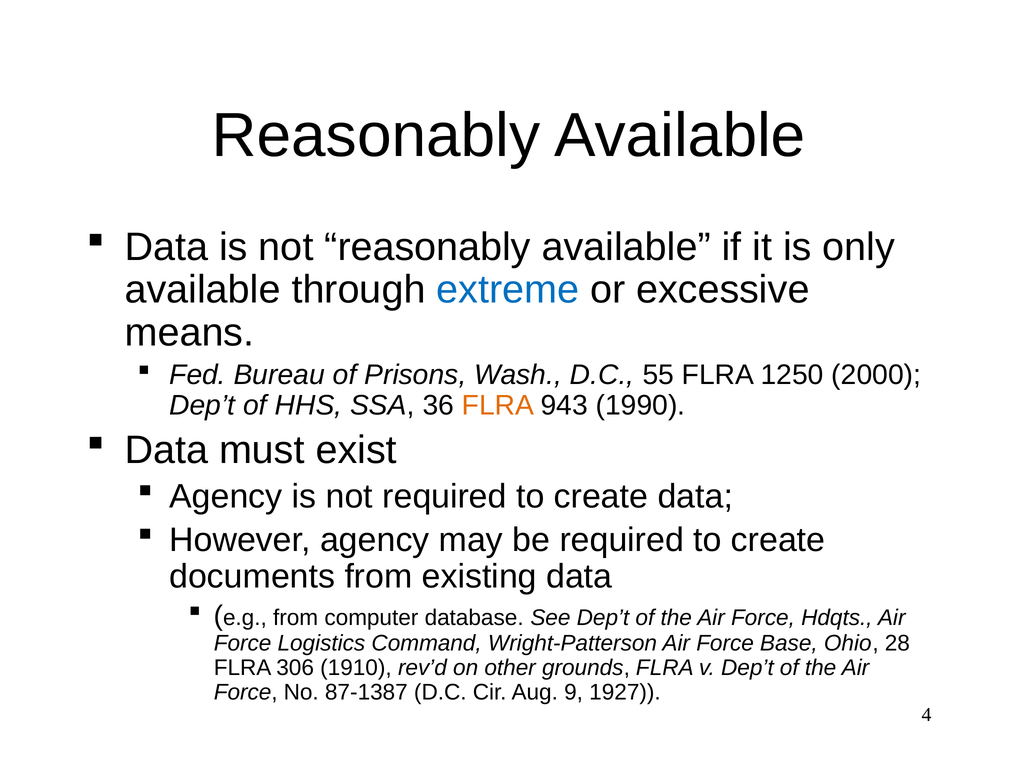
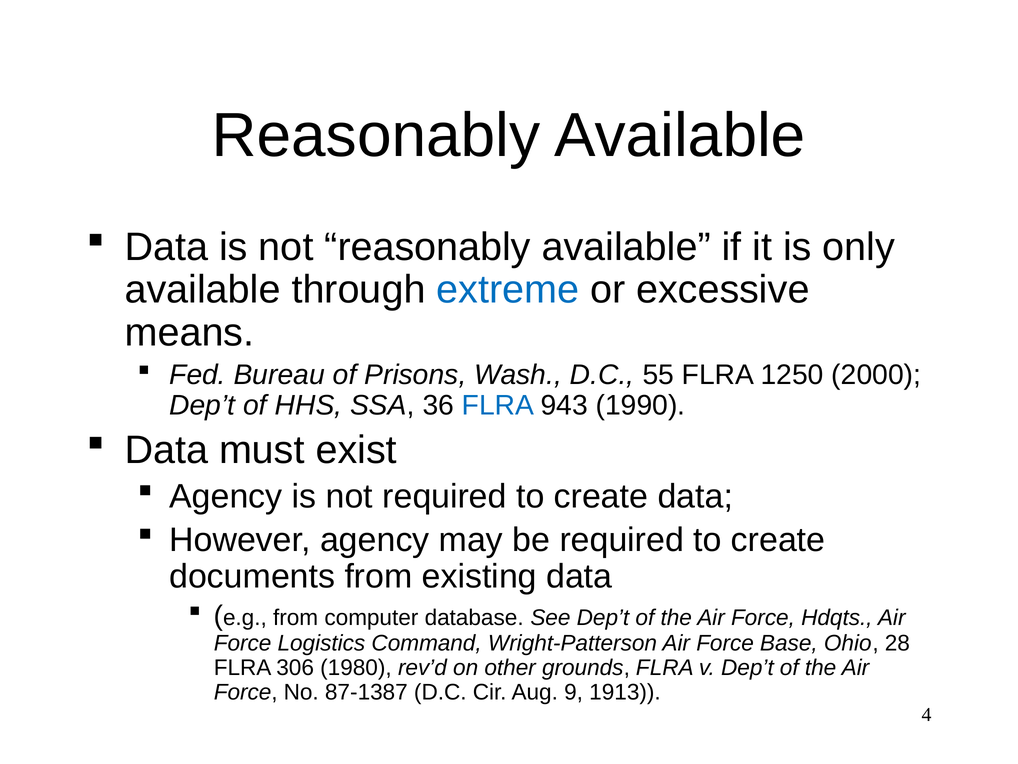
FLRA at (498, 405) colour: orange -> blue
1910: 1910 -> 1980
1927: 1927 -> 1913
